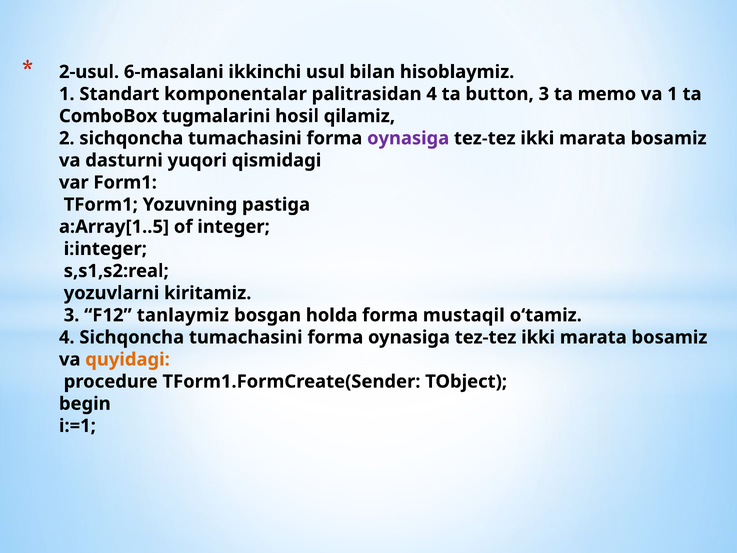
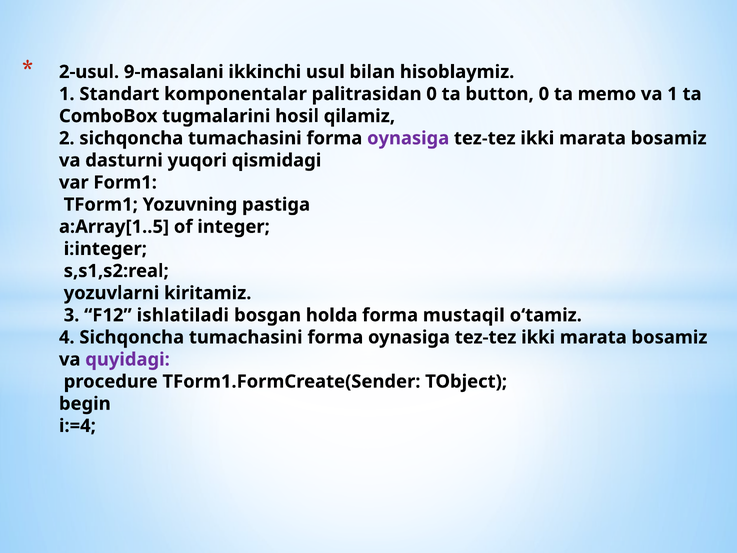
6-masalani: 6-masalani -> 9-masalani
palitrasidan 4: 4 -> 0
button 3: 3 -> 0
tanlaymiz: tanlaymiz -> ishlatiladi
quyidagi colour: orange -> purple
i:=1: i:=1 -> i:=4
